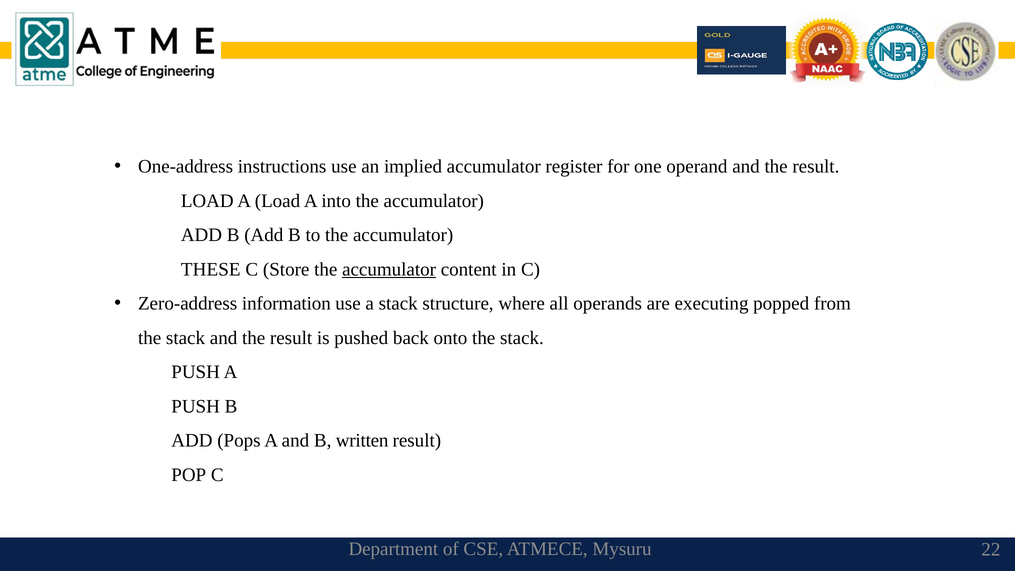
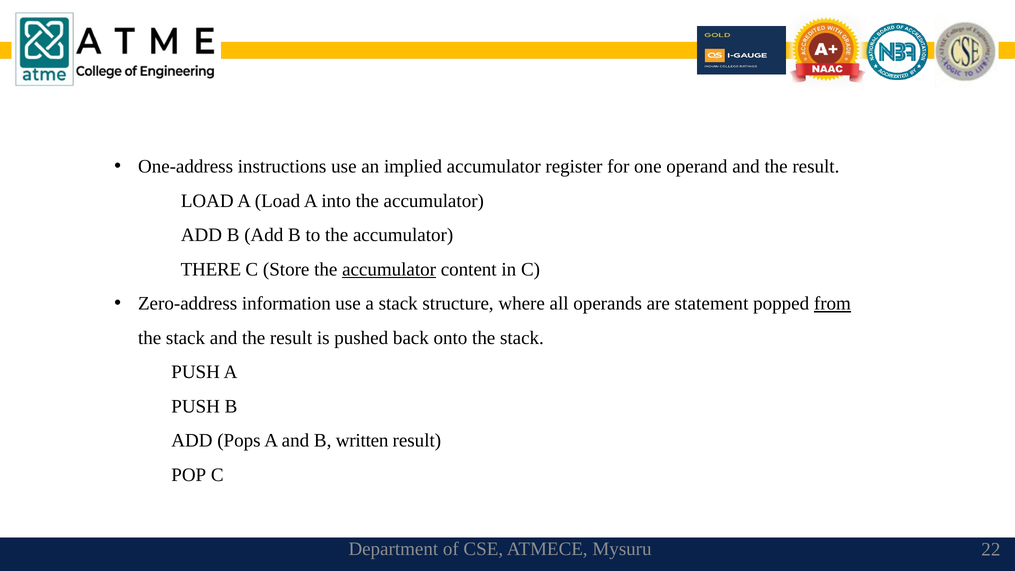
THESE: THESE -> THERE
executing: executing -> statement
from underline: none -> present
